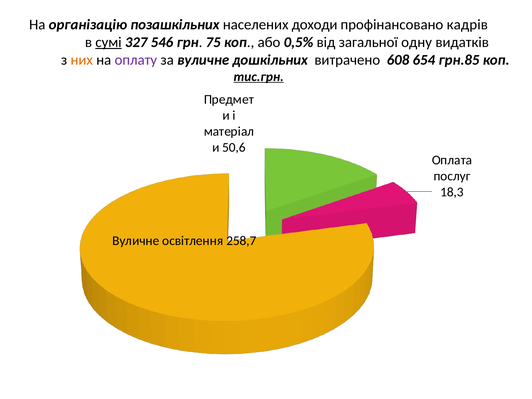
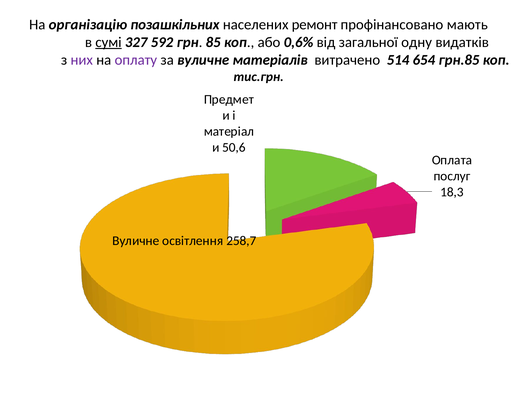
доходи: доходи -> ремонт
кадрів: кадрів -> мають
546: 546 -> 592
75: 75 -> 85
0,5%: 0,5% -> 0,6%
них colour: orange -> purple
дошкільних: дошкільних -> матеріалів
608: 608 -> 514
тис.грн underline: present -> none
